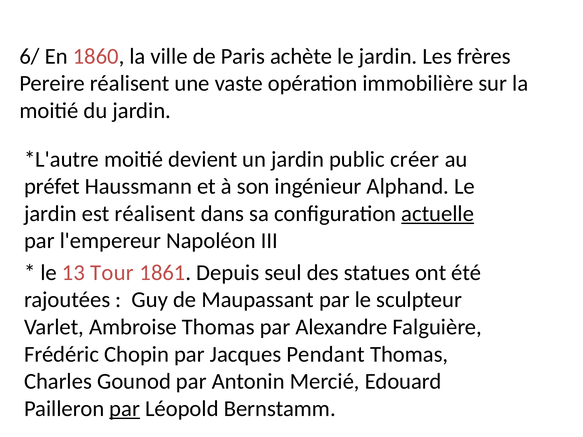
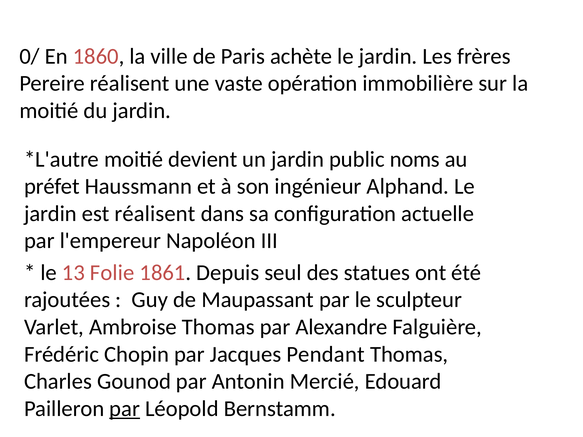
6/: 6/ -> 0/
créer: créer -> noms
actuelle underline: present -> none
Tour: Tour -> Folie
